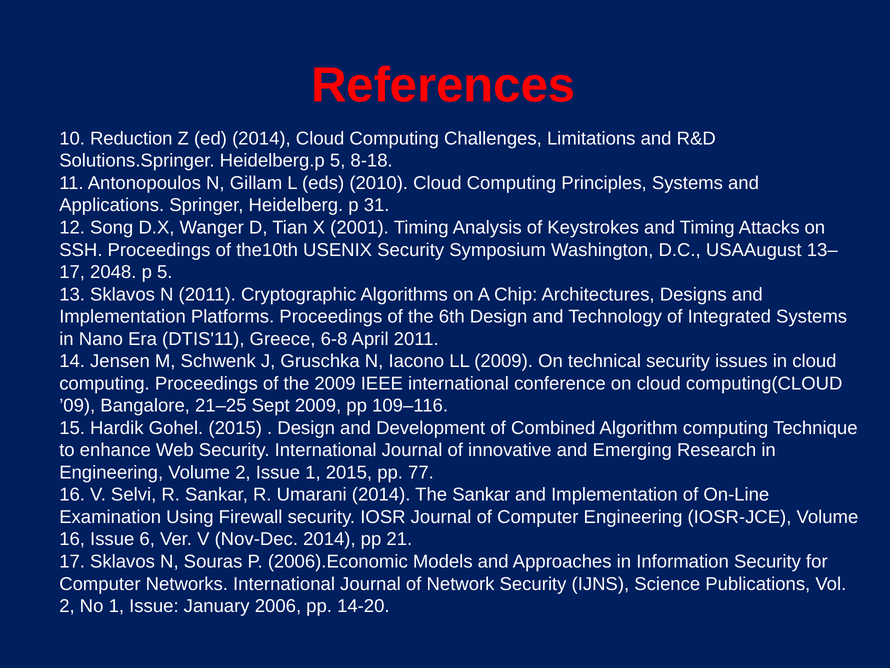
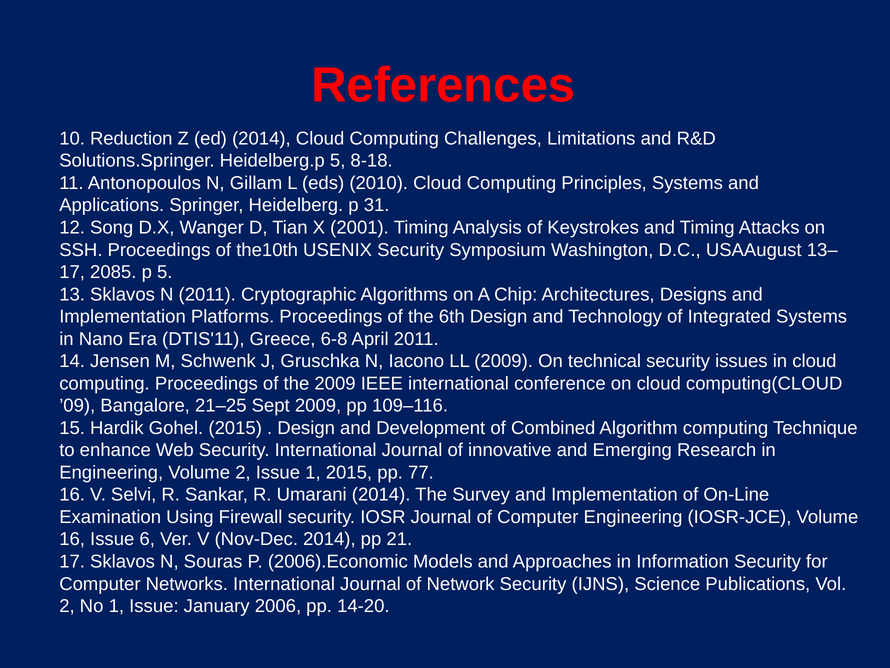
2048: 2048 -> 2085
The Sankar: Sankar -> Survey
